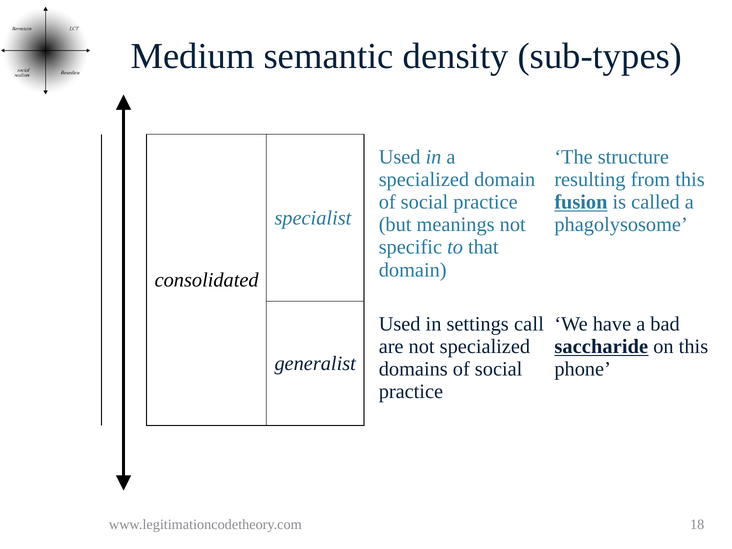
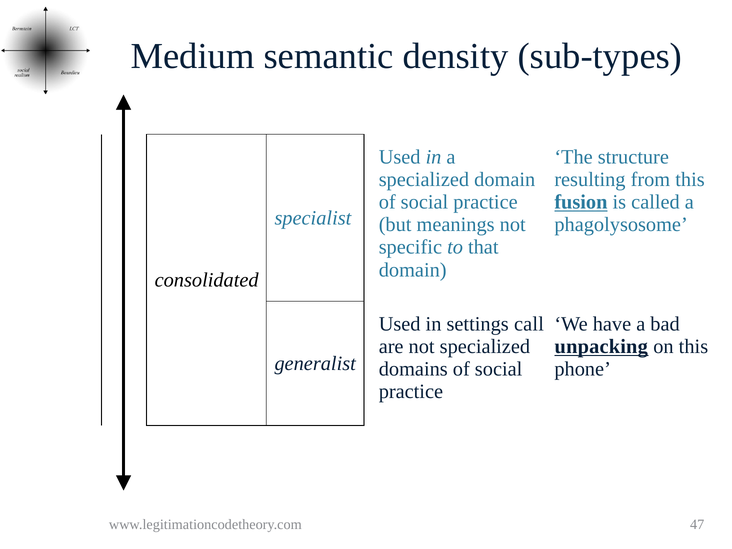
saccharide: saccharide -> unpacking
18: 18 -> 47
